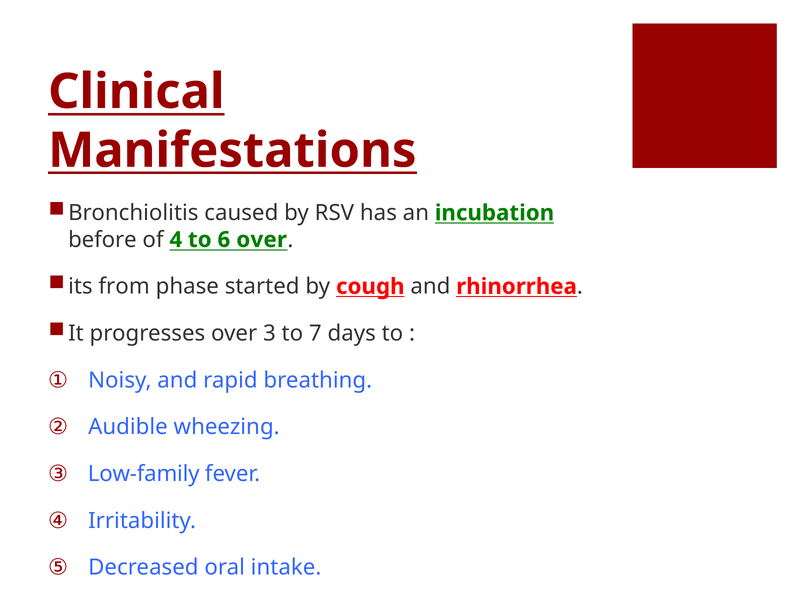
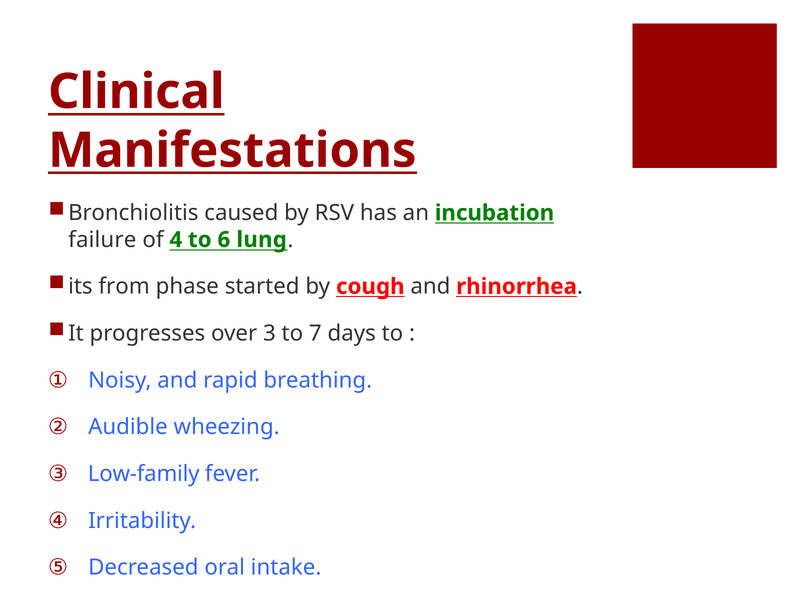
before: before -> failure
6 over: over -> lung
